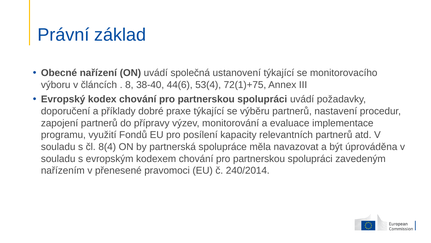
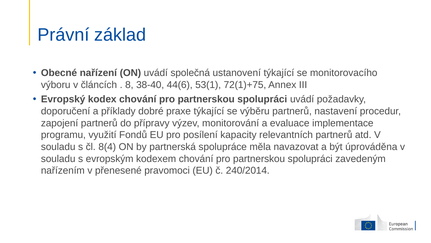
53(4: 53(4 -> 53(1
